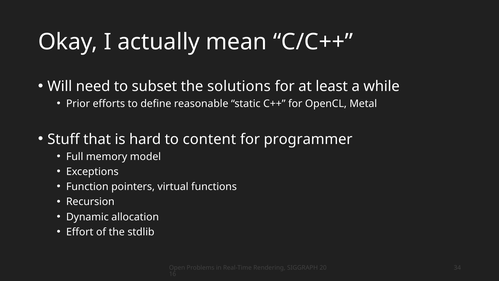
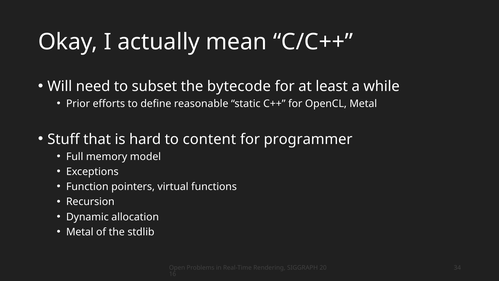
solutions: solutions -> bytecode
Effort at (80, 232): Effort -> Metal
